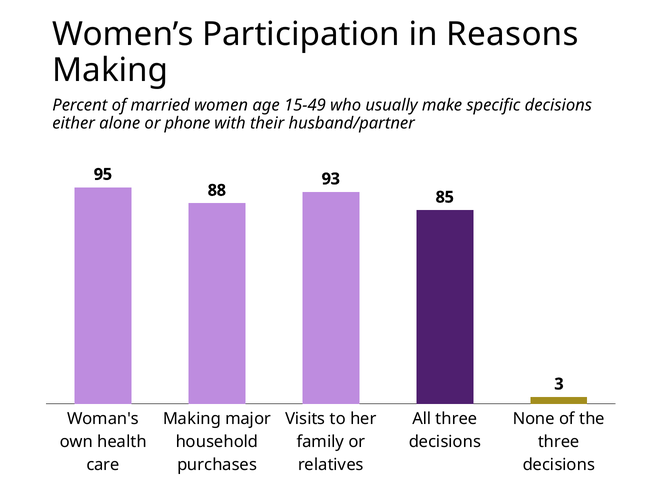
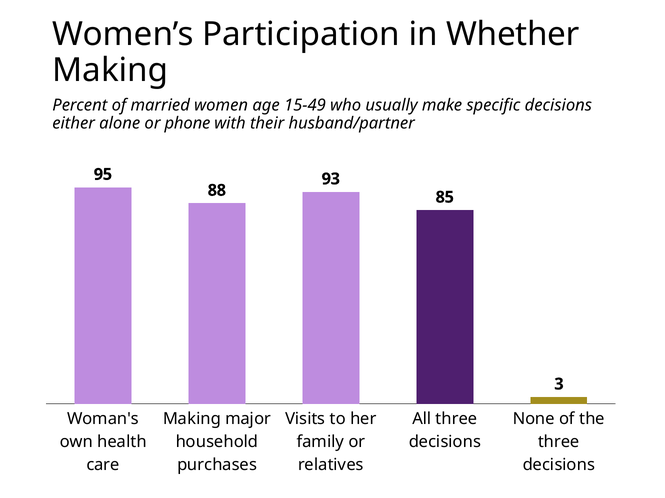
Reasons: Reasons -> Whether
